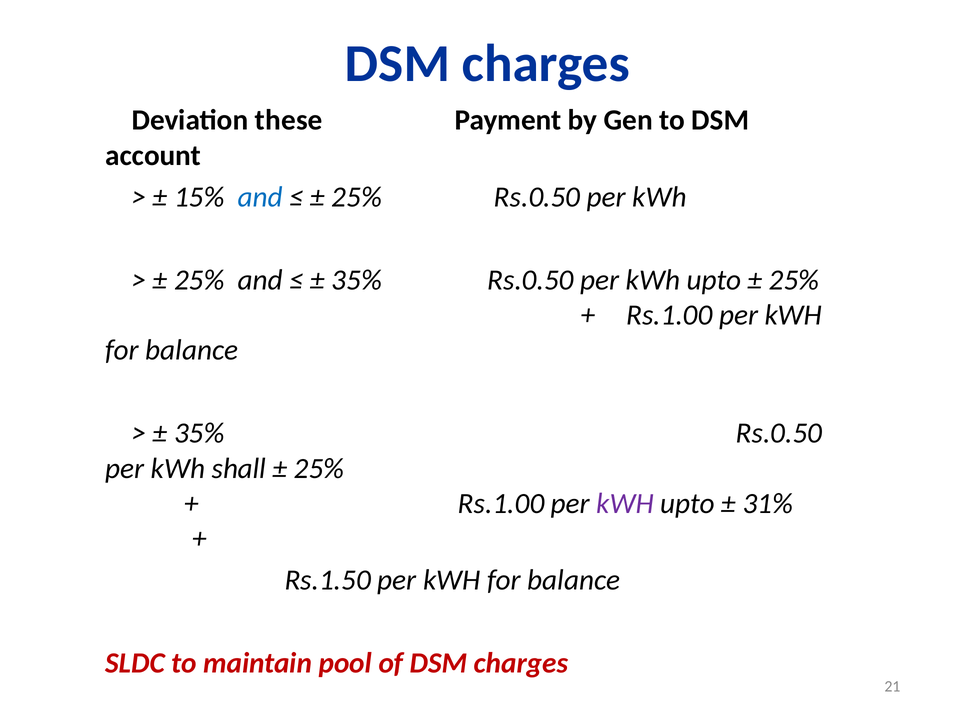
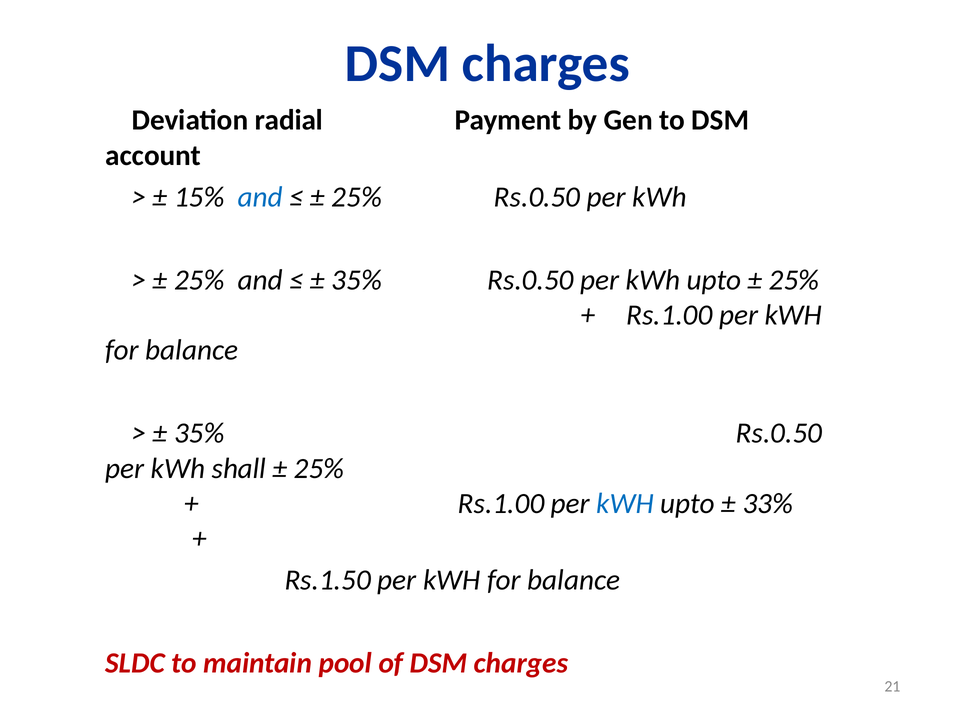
these: these -> radial
kWH at (625, 503) colour: purple -> blue
31%: 31% -> 33%
